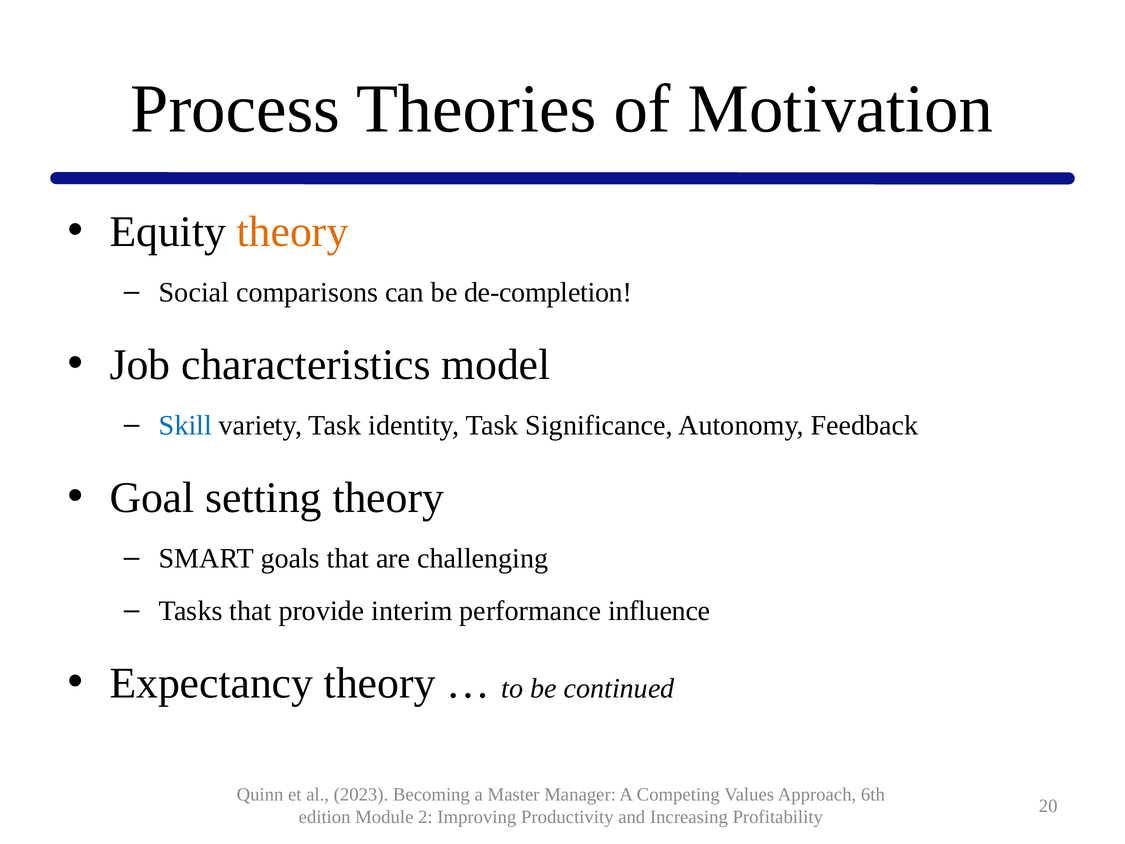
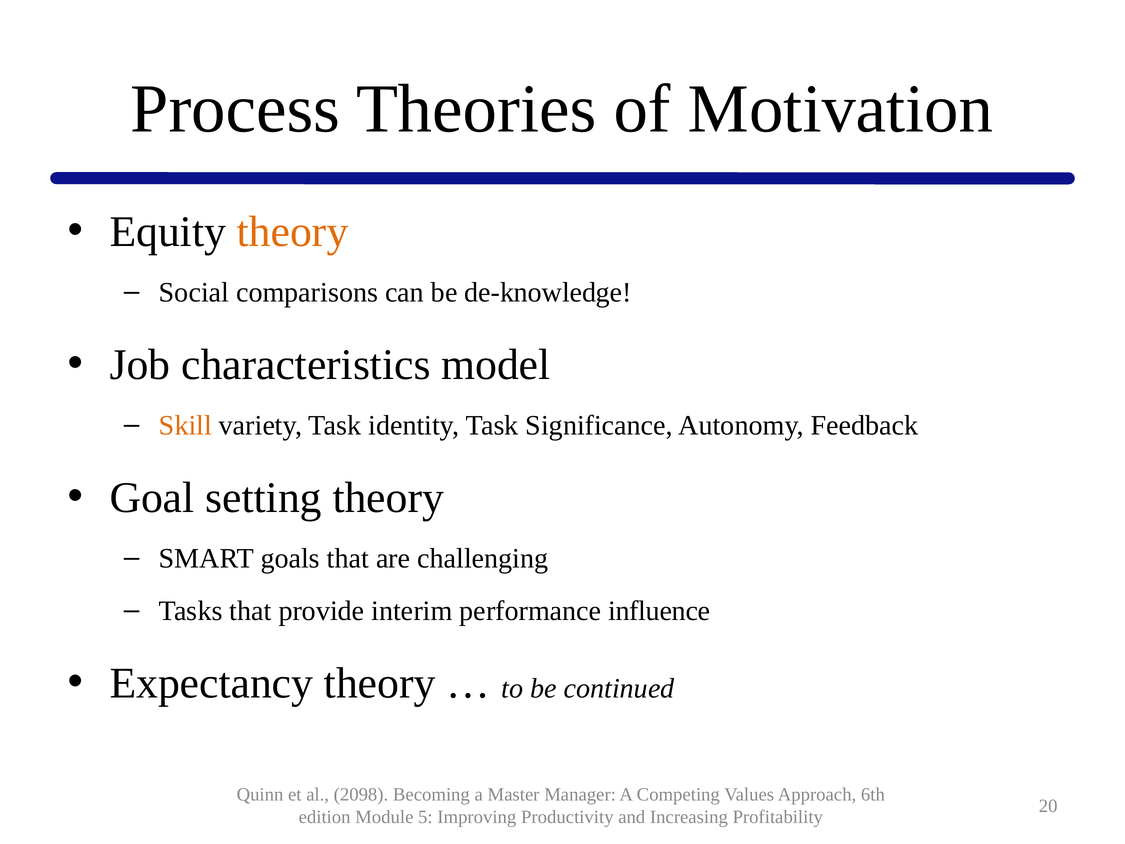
de-completion: de-completion -> de-knowledge
Skill colour: blue -> orange
2023: 2023 -> 2098
2: 2 -> 5
